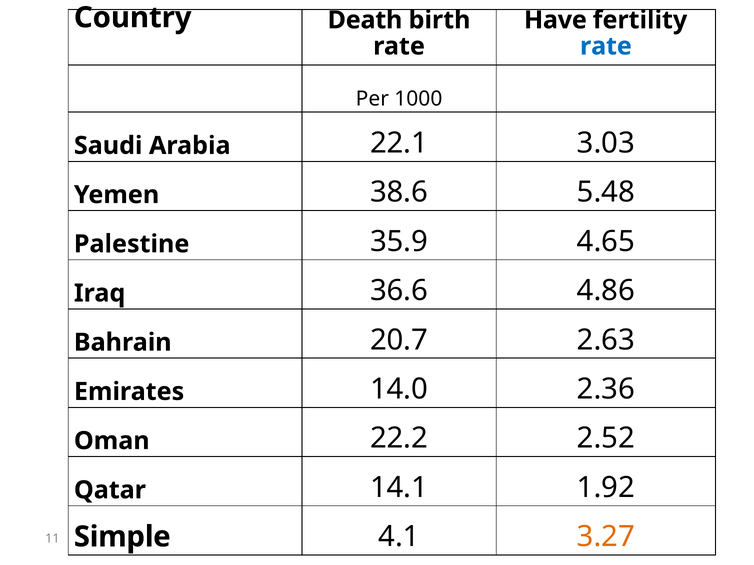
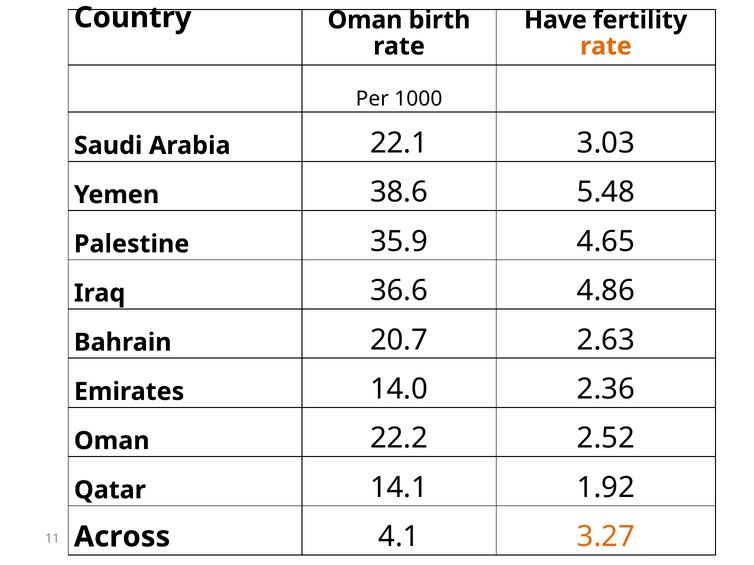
Country Death: Death -> Oman
rate at (606, 46) colour: blue -> orange
Simple: Simple -> Across
